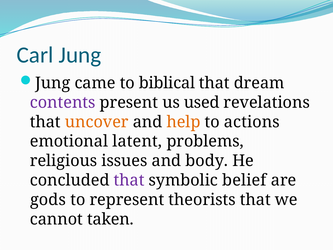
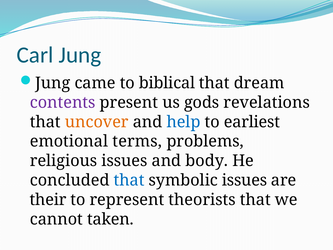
used: used -> gods
help colour: orange -> blue
actions: actions -> earliest
latent: latent -> terms
that at (129, 180) colour: purple -> blue
symbolic belief: belief -> issues
gods: gods -> their
